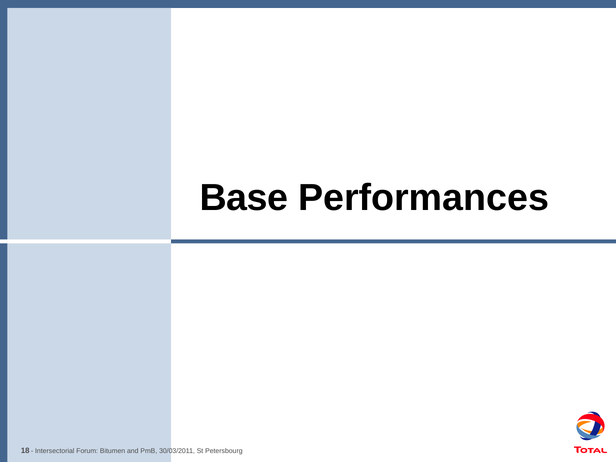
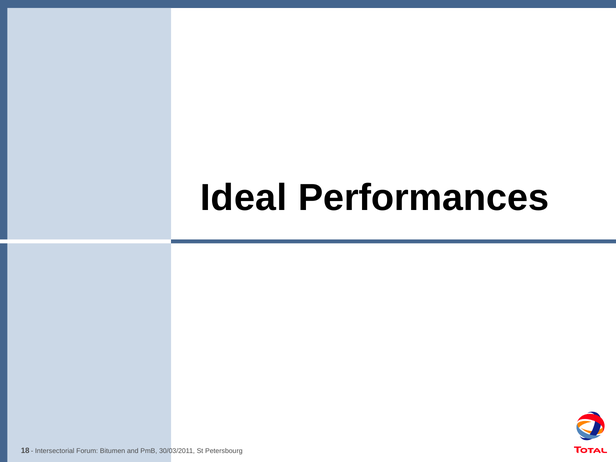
Base: Base -> Ideal
